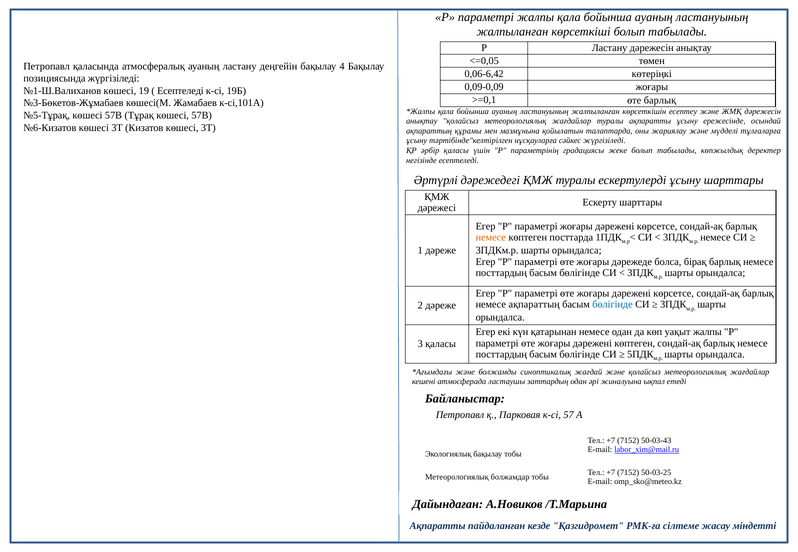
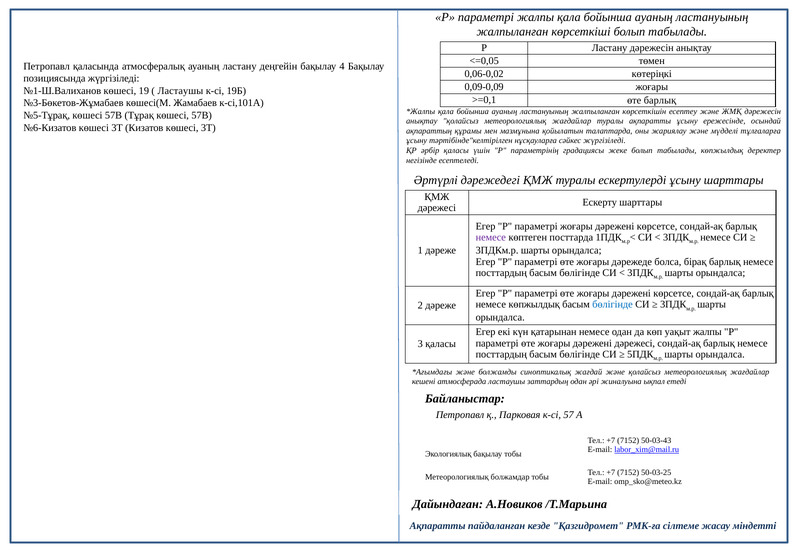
0,06-6,42: 0,06-6,42 -> 0,06-0,02
Есептеледі at (180, 91): Есептеледі -> Ластаушы
немесе at (491, 238) colour: orange -> purple
немесе ақпараттың: ақпараттың -> көпжылдық
дәрежені көптеген: көптеген -> дәрежесі
